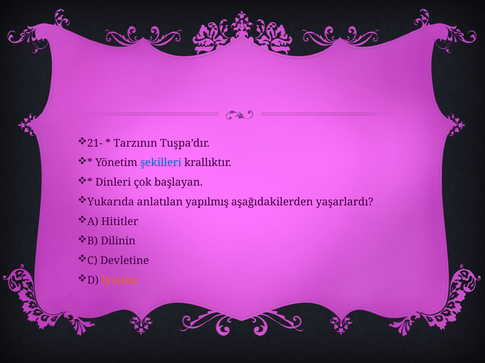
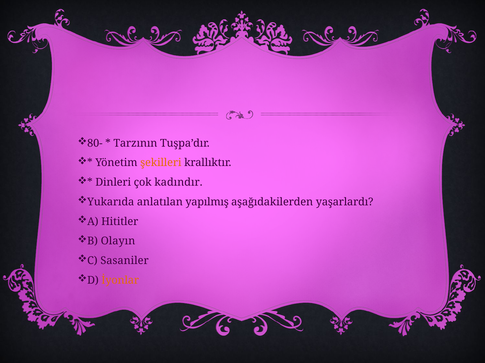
21-: 21- -> 80-
şekilleri colour: blue -> orange
başlayan: başlayan -> kadındır
Dilinin: Dilinin -> Olayın
Devletine: Devletine -> Sasaniler
